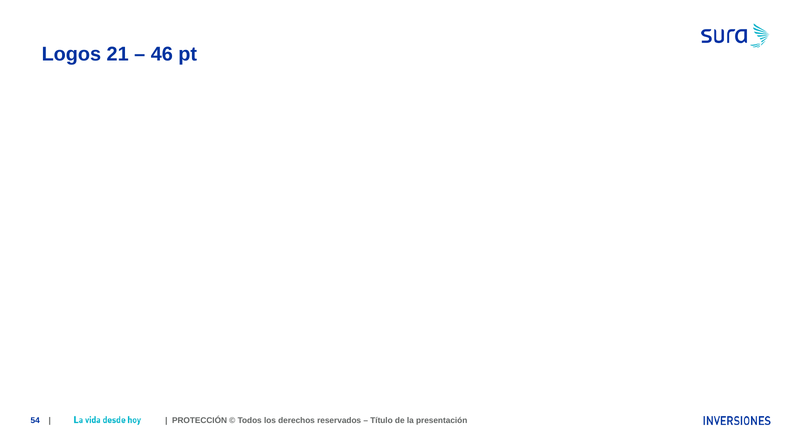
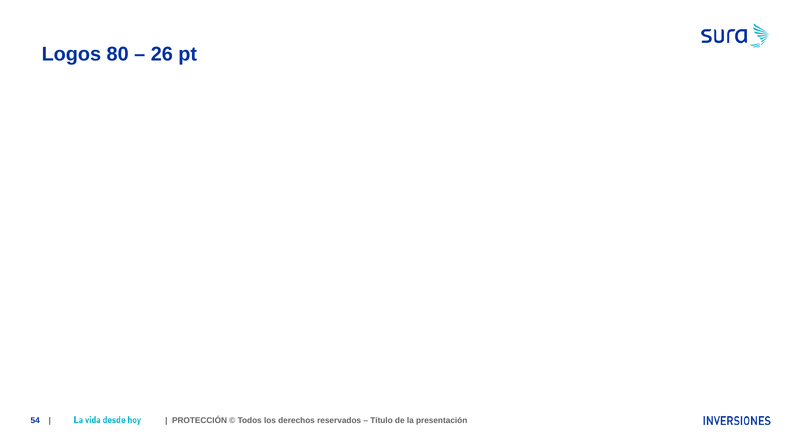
21: 21 -> 80
46: 46 -> 26
